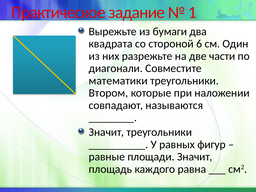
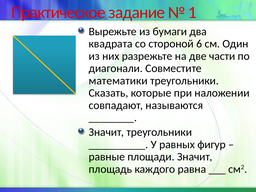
Втором: Втором -> Сказать
